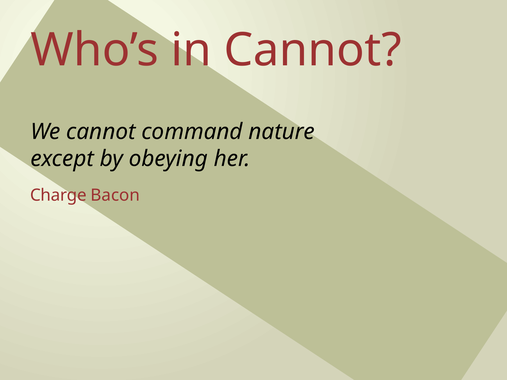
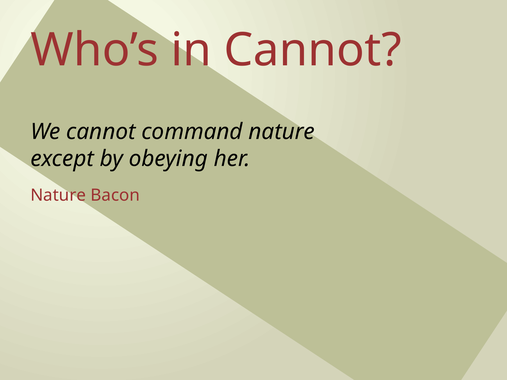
Charge at (58, 196): Charge -> Nature
